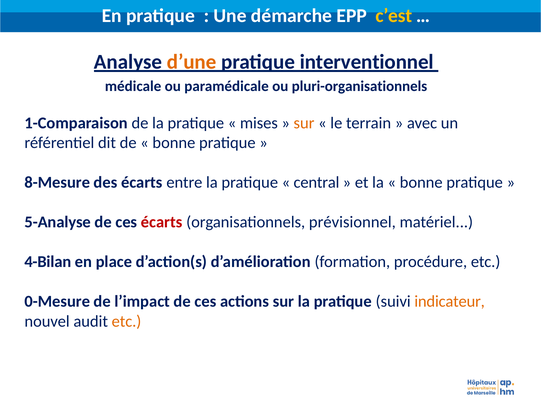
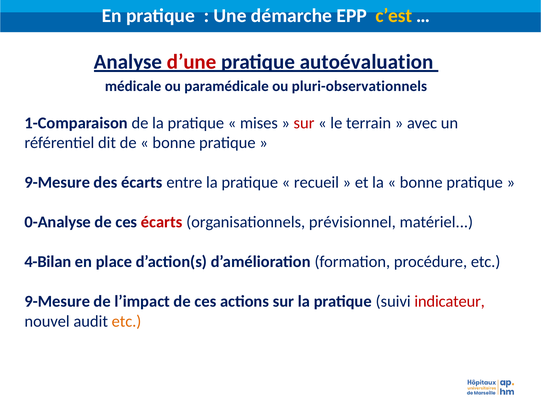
d’une colour: orange -> red
interventionnel: interventionnel -> autoévaluation
pluri-organisationnels: pluri-organisationnels -> pluri-observationnels
sur at (304, 123) colour: orange -> red
8-Mesure at (57, 182): 8-Mesure -> 9-Mesure
central: central -> recueil
5-Analyse: 5-Analyse -> 0-Analyse
0-Mesure at (57, 301): 0-Mesure -> 9-Mesure
indicateur colour: orange -> red
